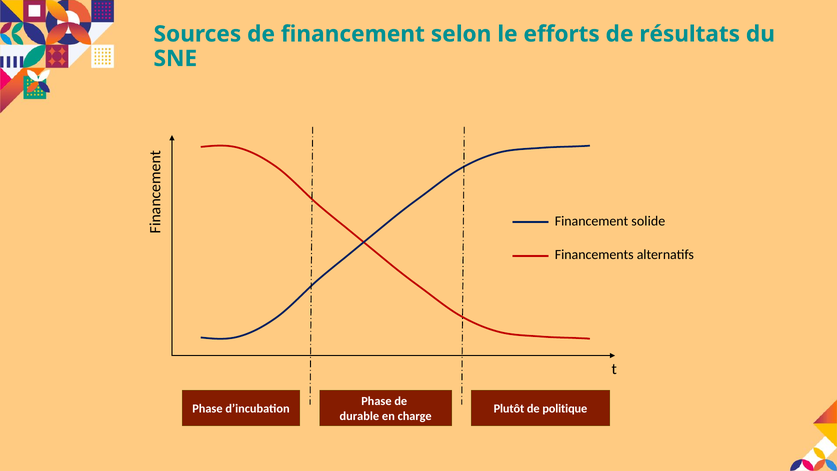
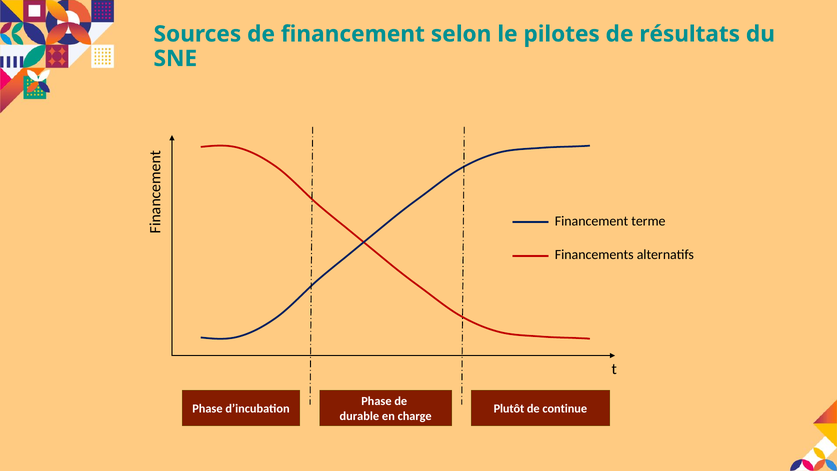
efforts: efforts -> pilotes
solide: solide -> terme
politique: politique -> continue
